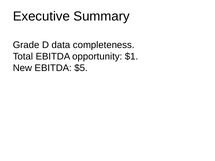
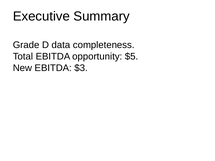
$1: $1 -> $5
$5: $5 -> $3
